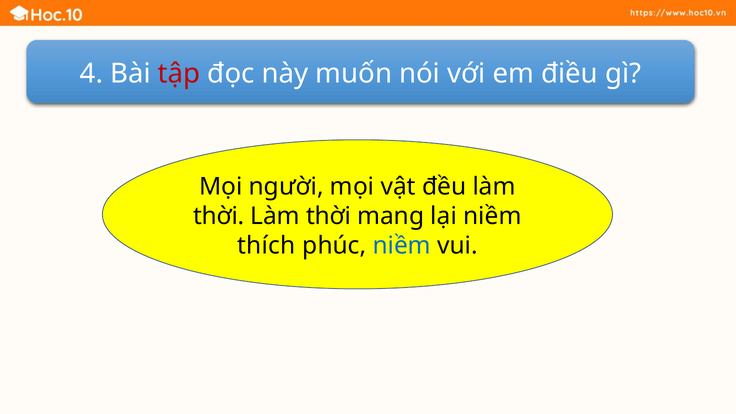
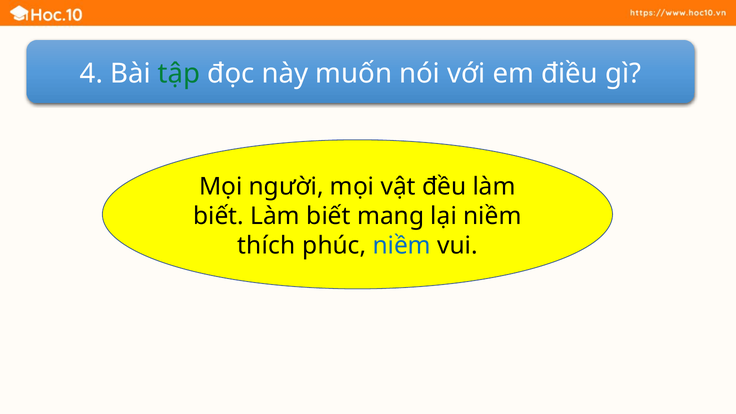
tập colour: red -> green
thời at (219, 216): thời -> biết
thời at (329, 216): thời -> biết
